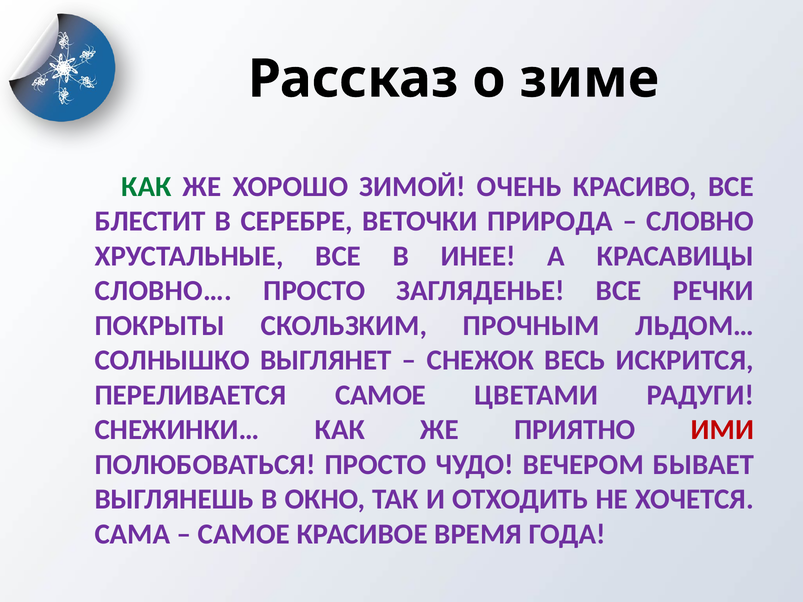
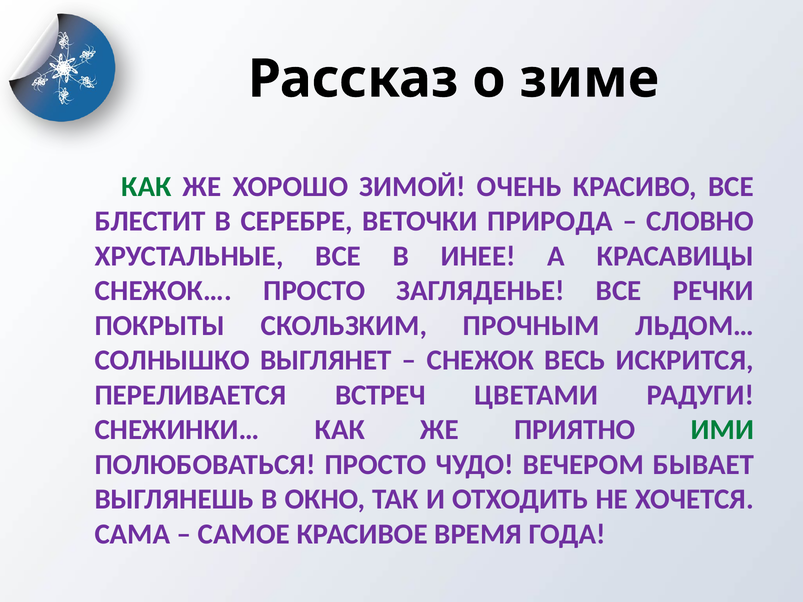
СЛОВНО…: СЛОВНО… -> СНЕЖОК…
ПЕРЕЛИВАЕТСЯ САМОЕ: САМОЕ -> ВСТРЕЧ
ИМИ colour: red -> green
